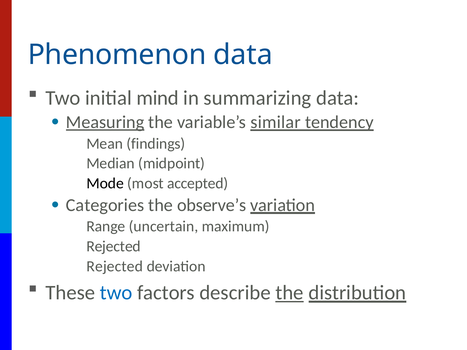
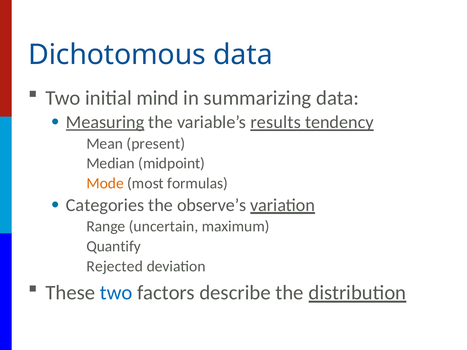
Phenomenon: Phenomenon -> Dichotomous
similar: similar -> results
findings: findings -> present
Mode colour: black -> orange
accepted: accepted -> formulas
Rejected at (114, 247): Rejected -> Quantify
the at (289, 293) underline: present -> none
